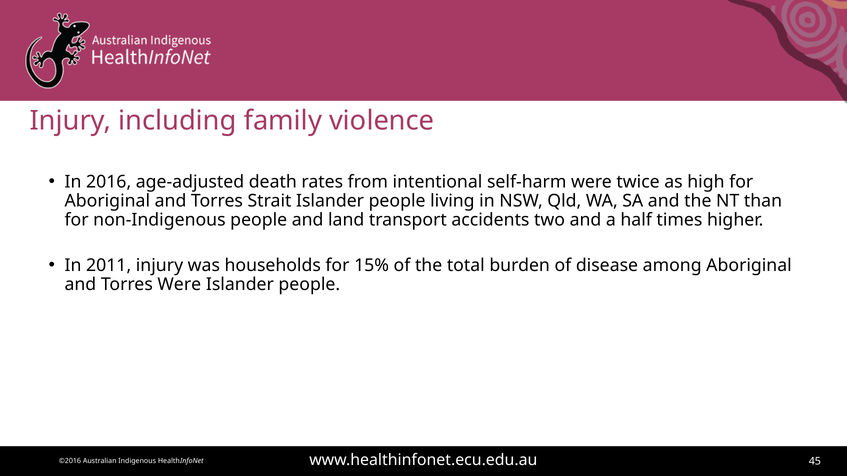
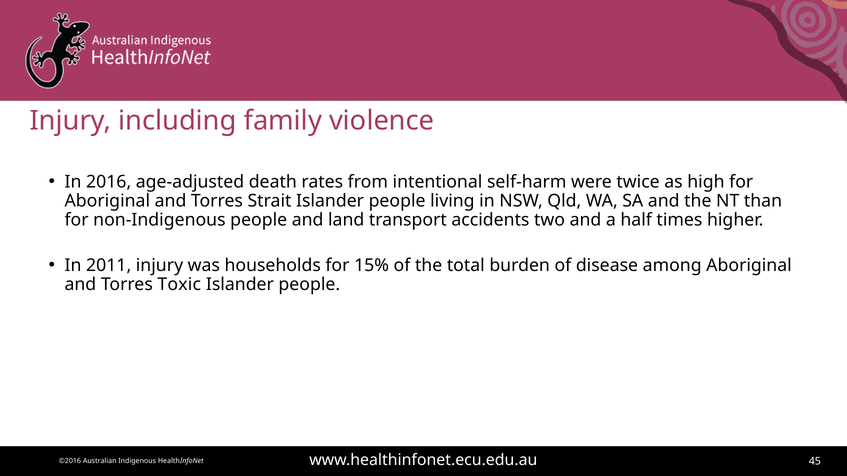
Torres Were: Were -> Toxic
